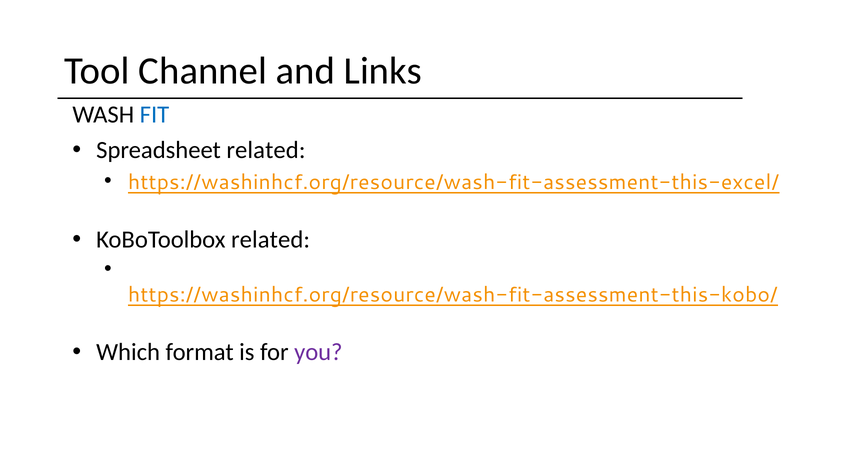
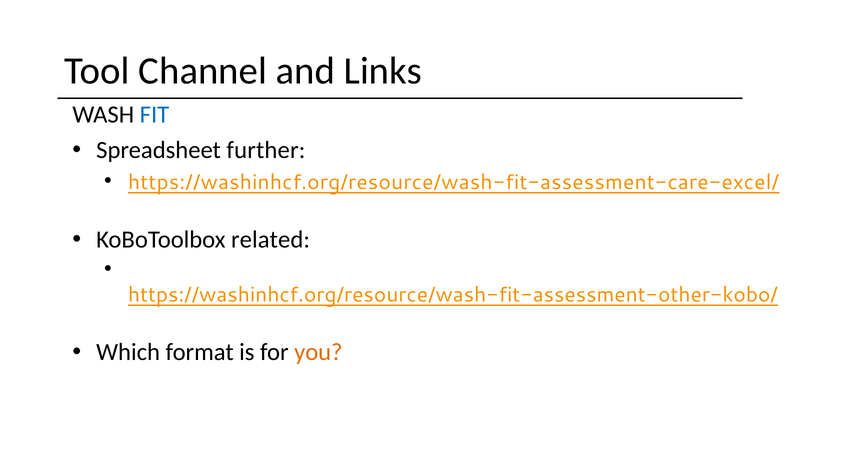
Spreadsheet related: related -> further
https://washinhcf.org/resource/wash-fit-assessment-this-excel/: https://washinhcf.org/resource/wash-fit-assessment-this-excel/ -> https://washinhcf.org/resource/wash-fit-assessment-care-excel/
https://washinhcf.org/resource/wash-fit-assessment-this-kobo/: https://washinhcf.org/resource/wash-fit-assessment-this-kobo/ -> https://washinhcf.org/resource/wash-fit-assessment-other-kobo/
you colour: purple -> orange
